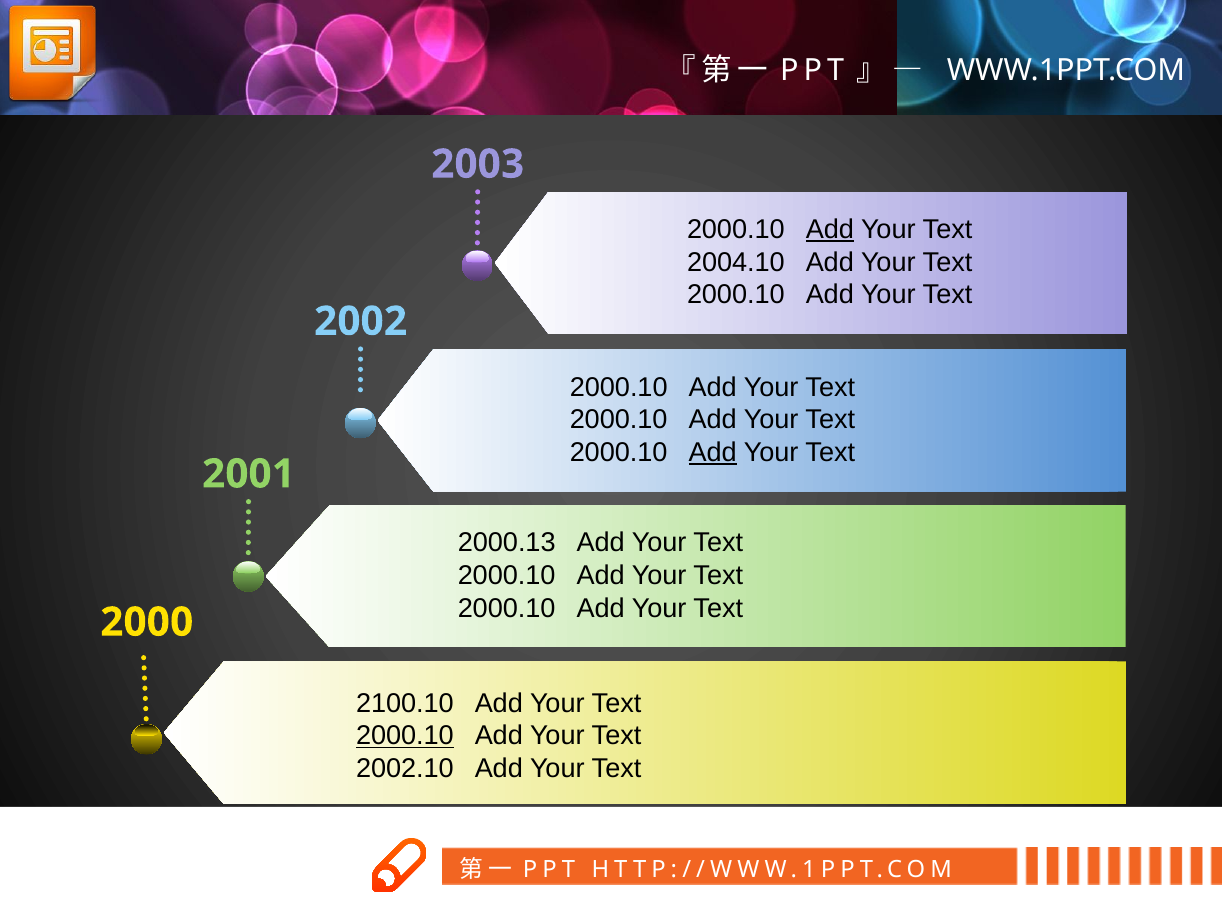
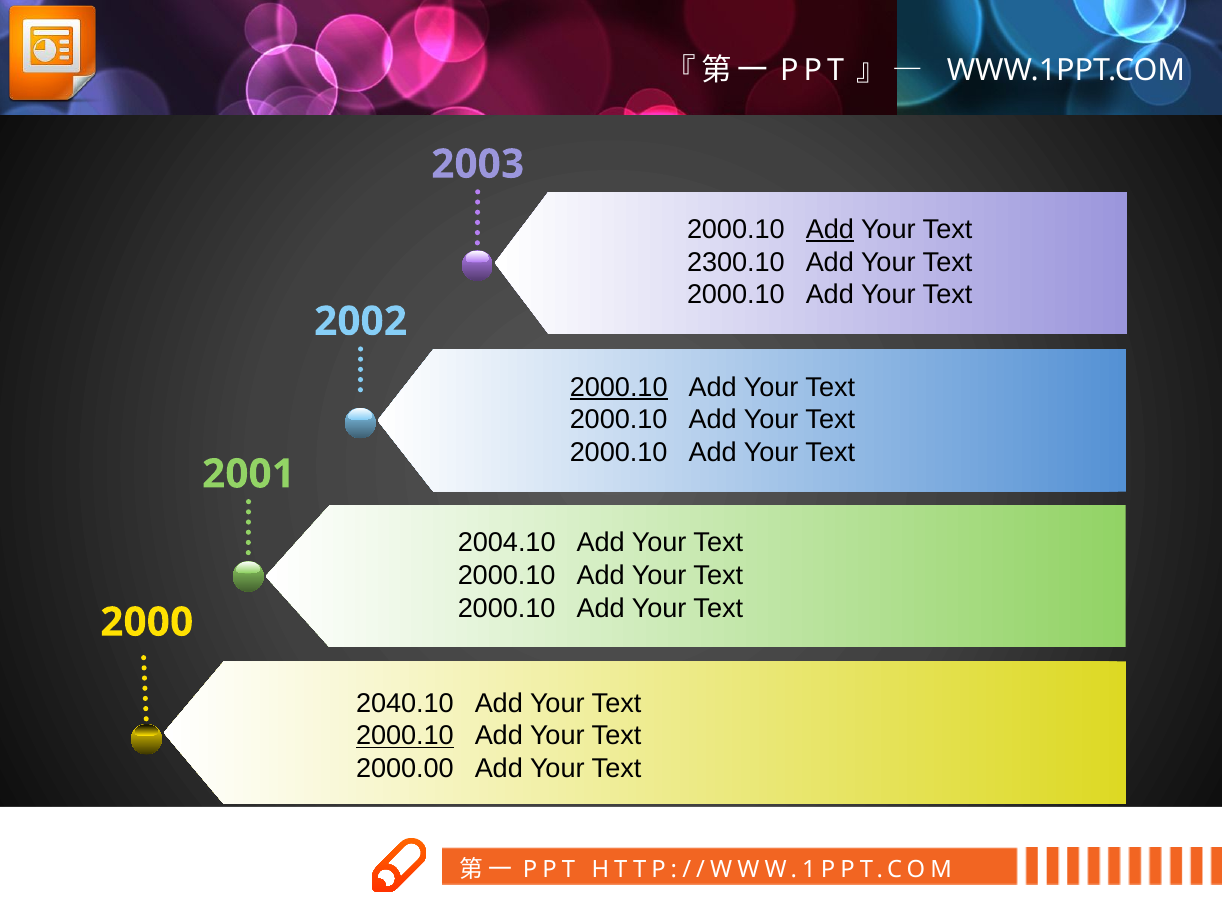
2004.10: 2004.10 -> 2300.10
2000.10 at (619, 387) underline: none -> present
Add at (713, 452) underline: present -> none
2000.13: 2000.13 -> 2004.10
2100.10: 2100.10 -> 2040.10
2002.10: 2002.10 -> 2000.00
